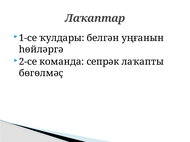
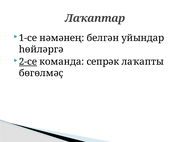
ҡулдары: ҡулдары -> нәмәнең
уңғанын: уңғанын -> уйындар
2-се underline: none -> present
